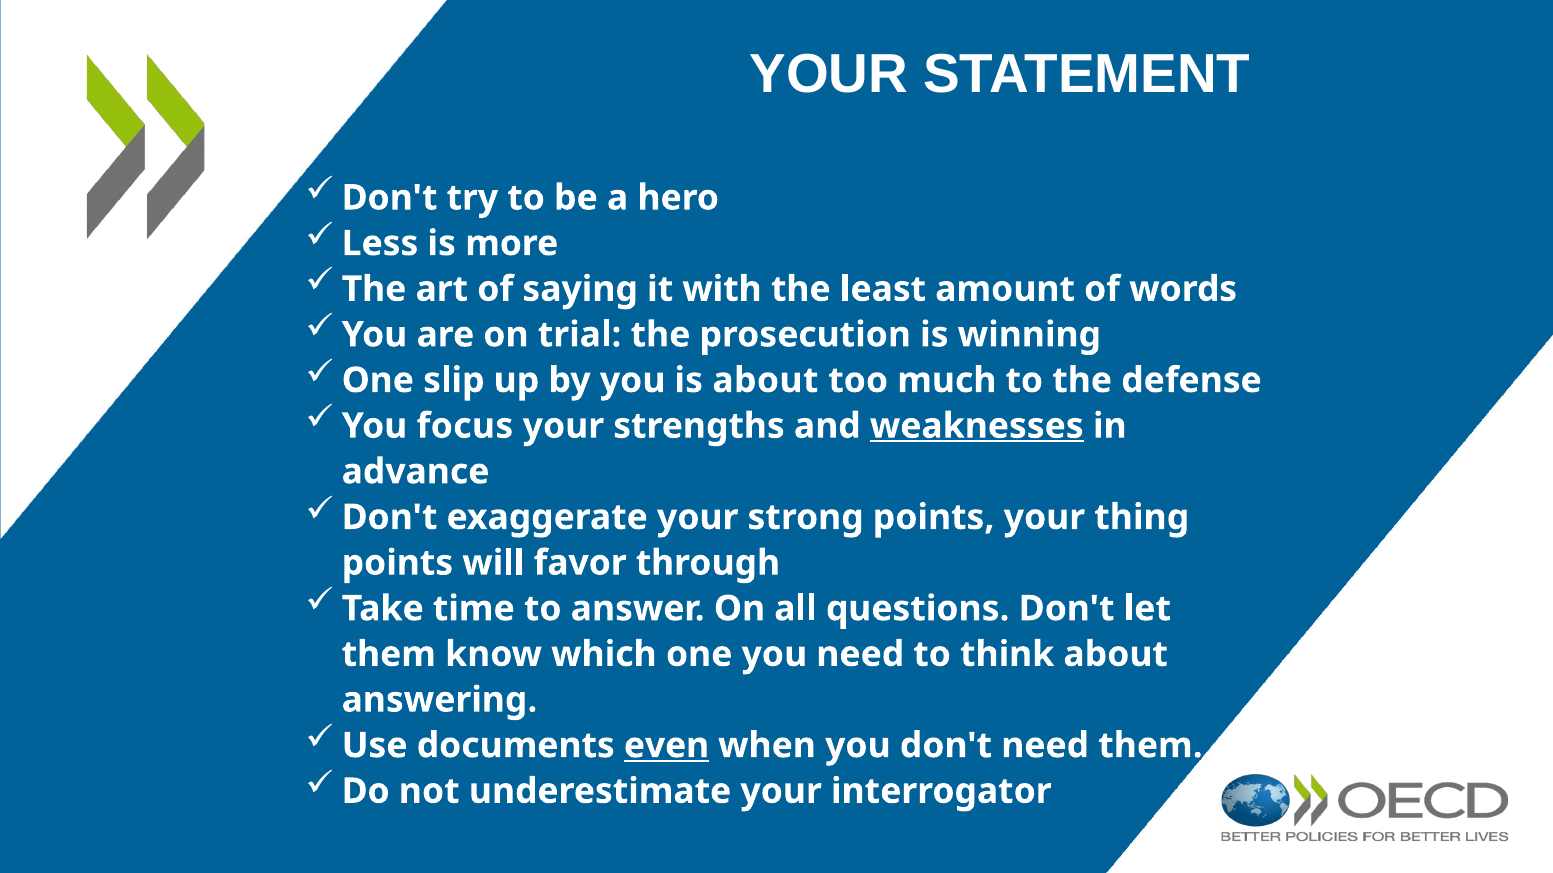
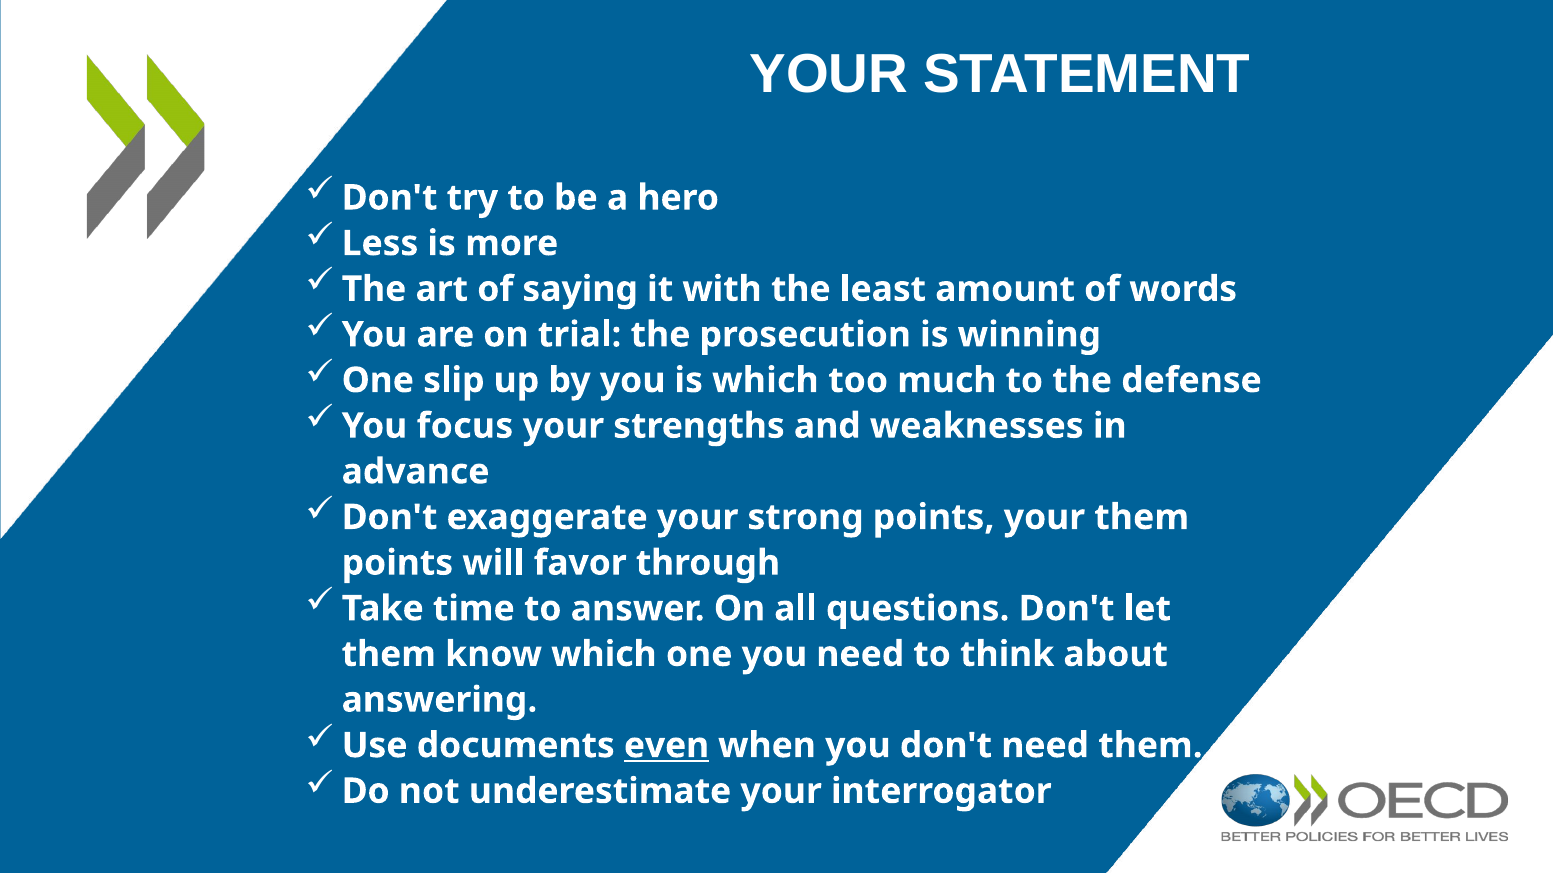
is about: about -> which
weaknesses underline: present -> none
your thing: thing -> them
